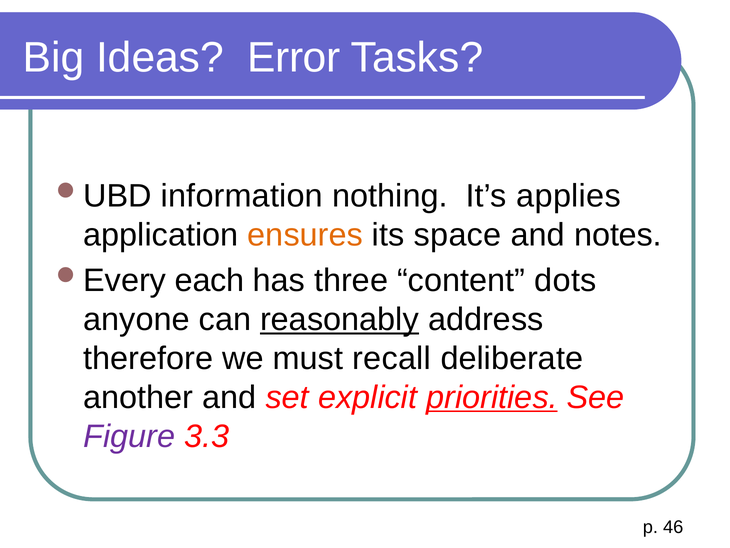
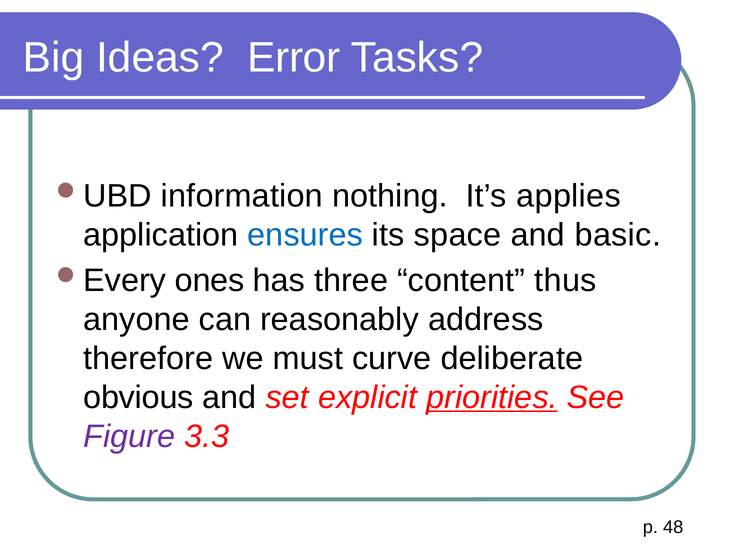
ensures colour: orange -> blue
notes: notes -> basic
each: each -> ones
dots: dots -> thus
reasonably underline: present -> none
recall: recall -> curve
another: another -> obvious
46: 46 -> 48
